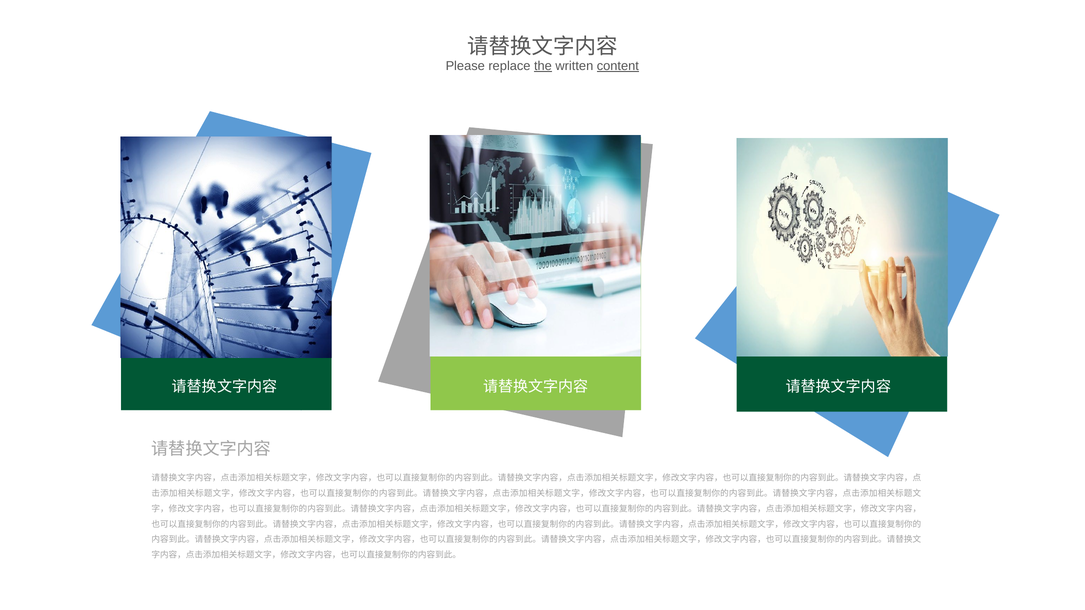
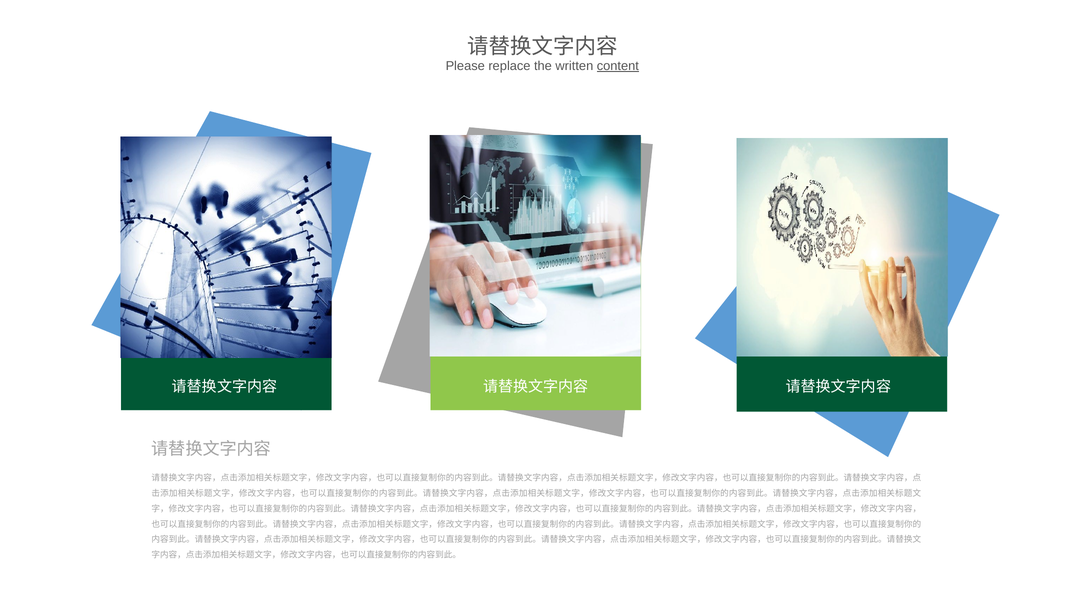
the underline: present -> none
